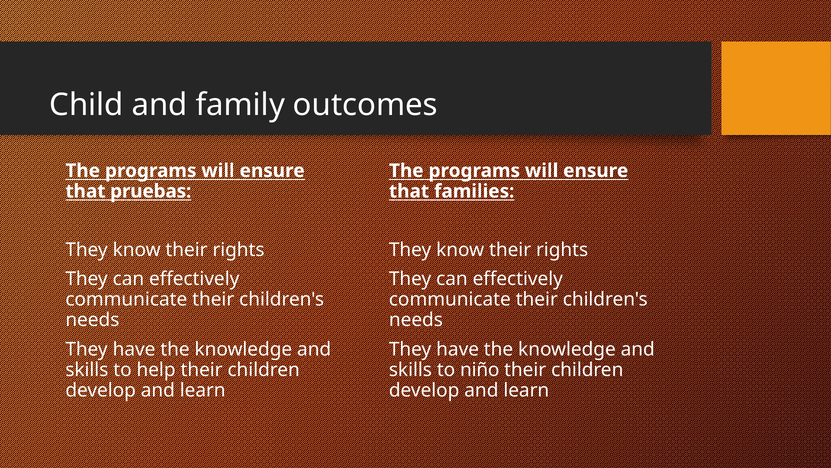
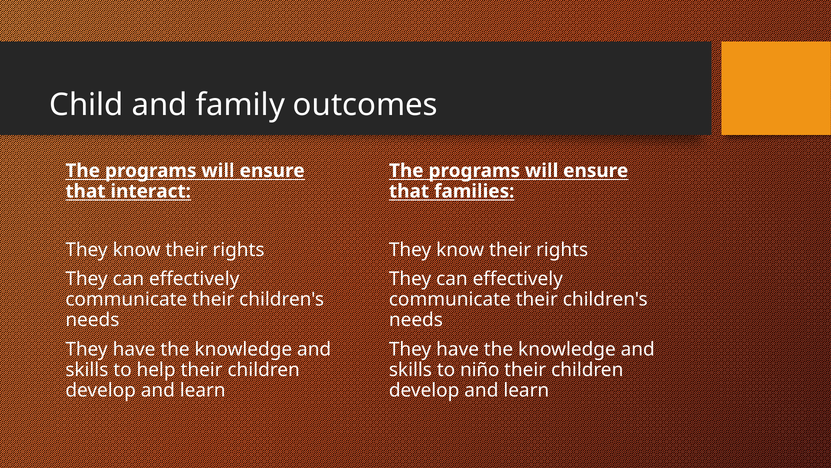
pruebas: pruebas -> interact
